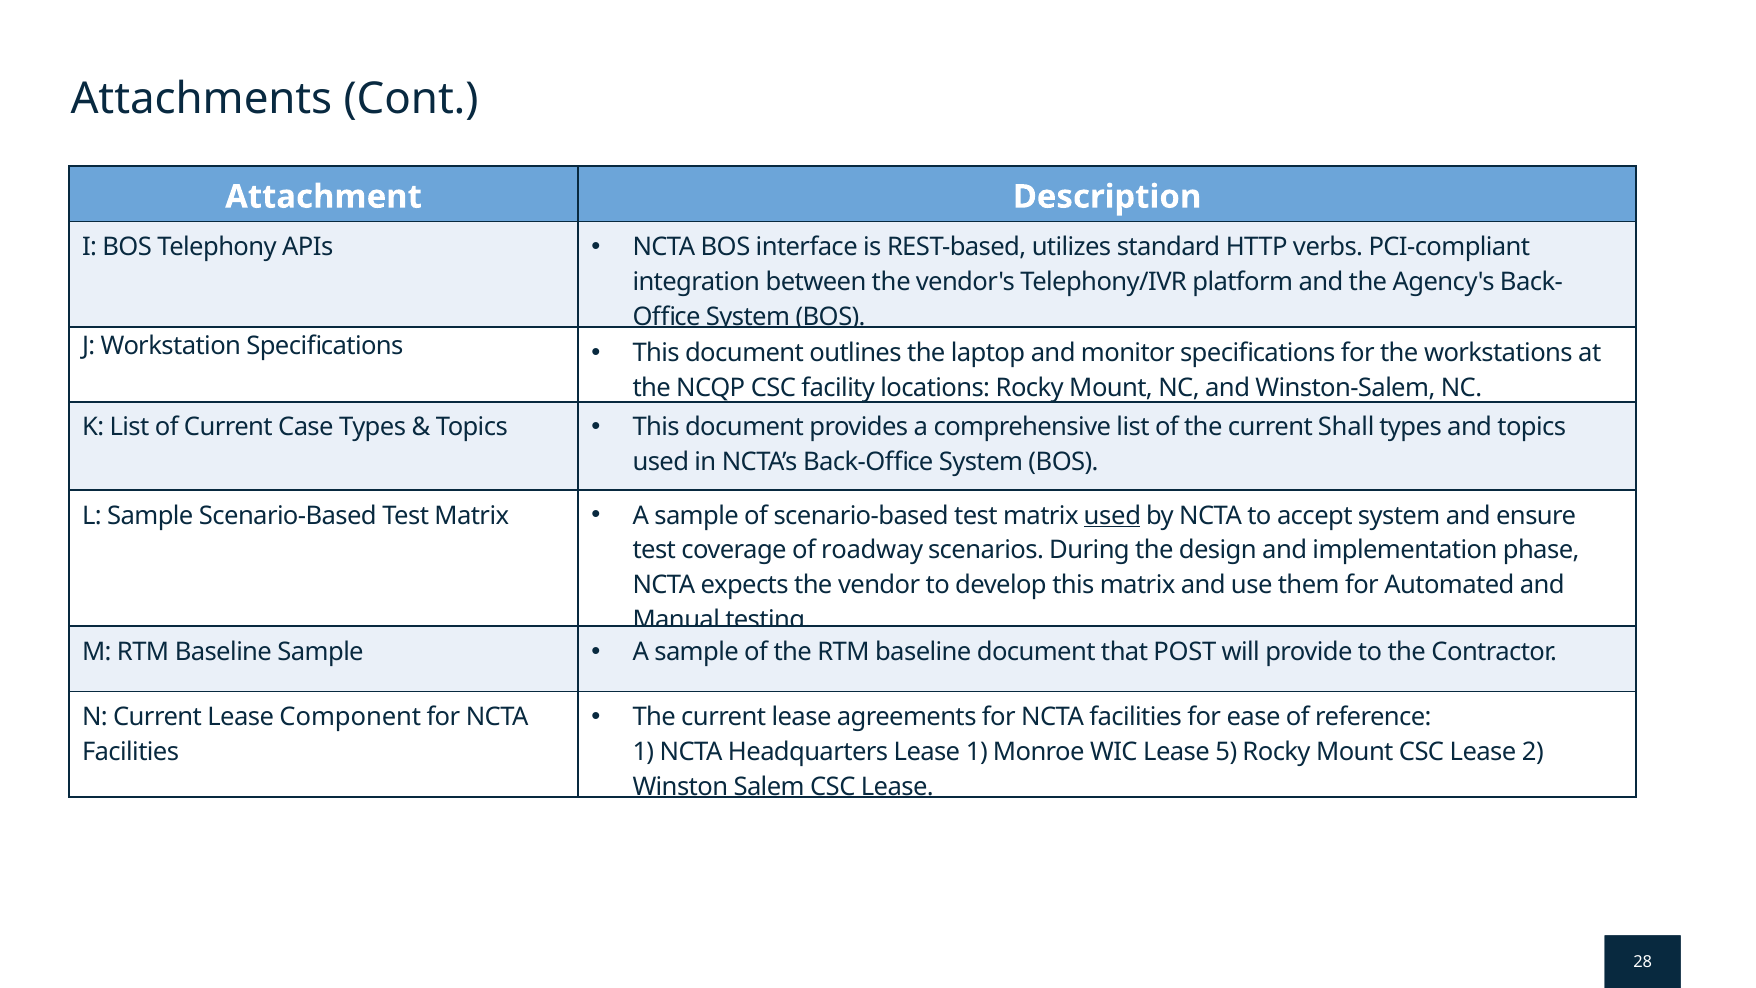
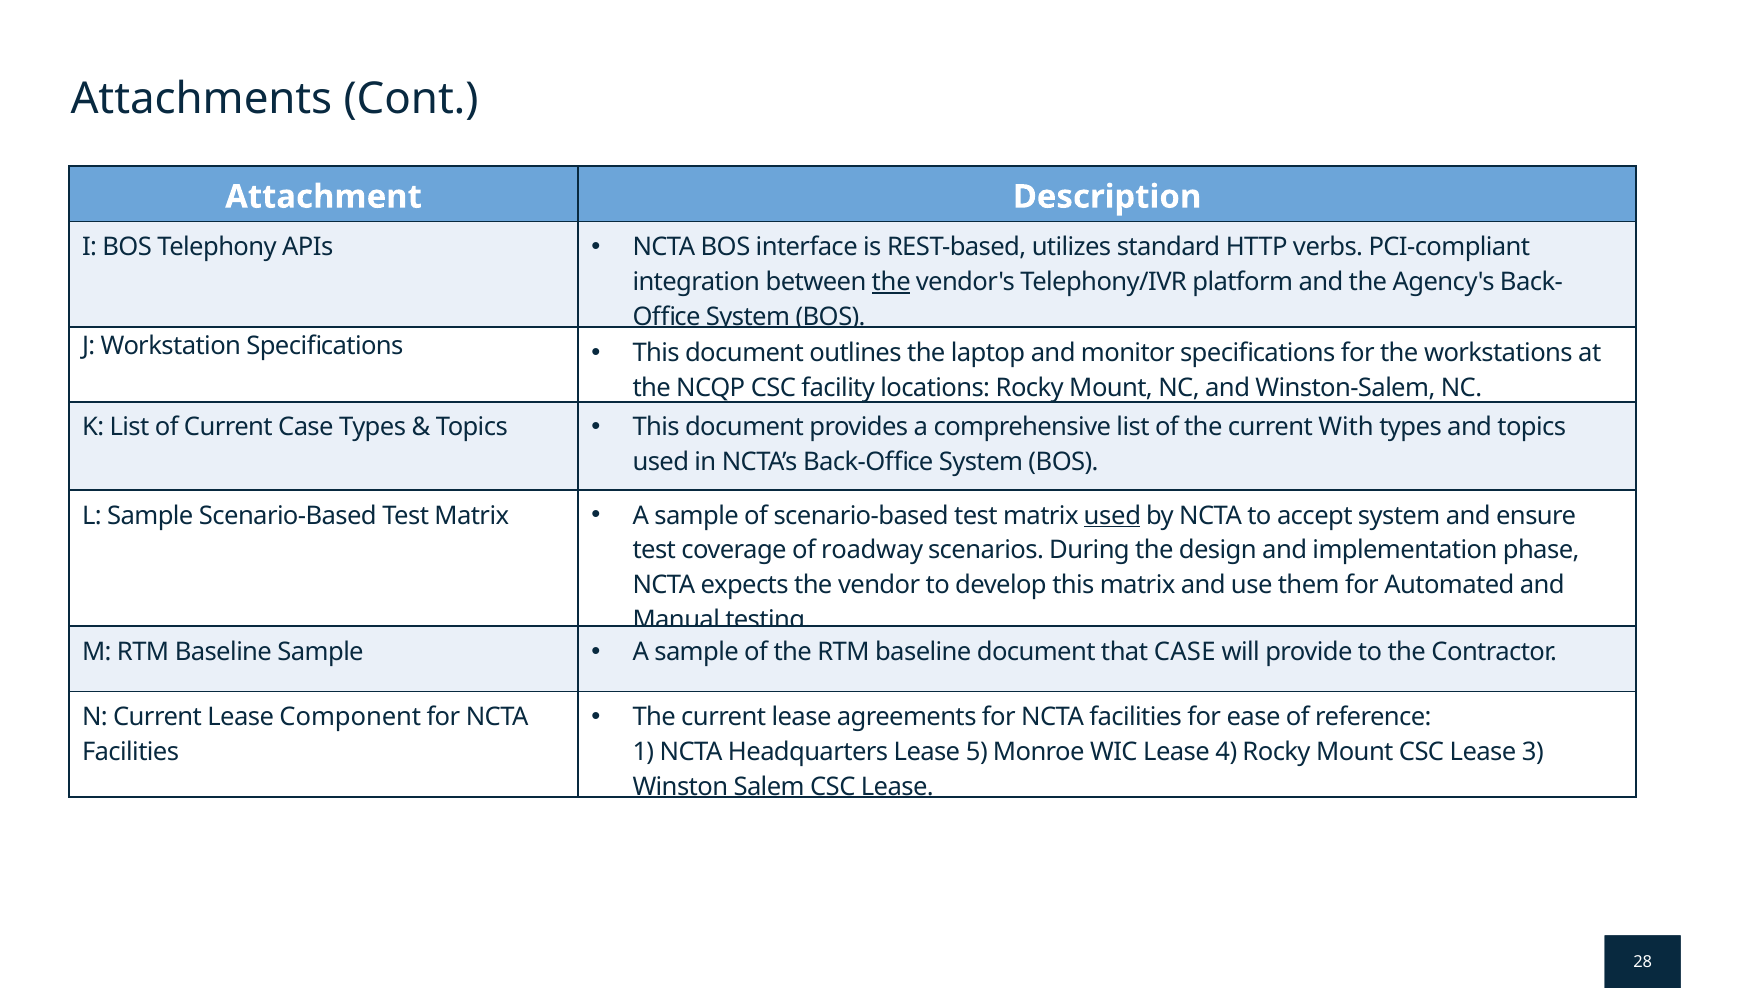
the at (891, 282) underline: none -> present
Shall: Shall -> With
that POST: POST -> CASE
Lease 1: 1 -> 5
5: 5 -> 4
2: 2 -> 3
